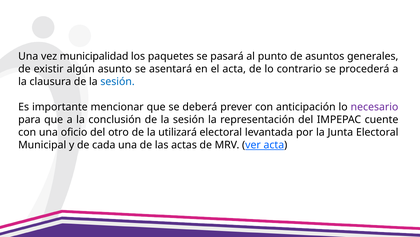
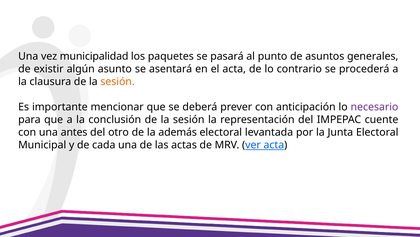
sesión at (118, 81) colour: blue -> orange
oficio: oficio -> antes
utilizará: utilizará -> además
